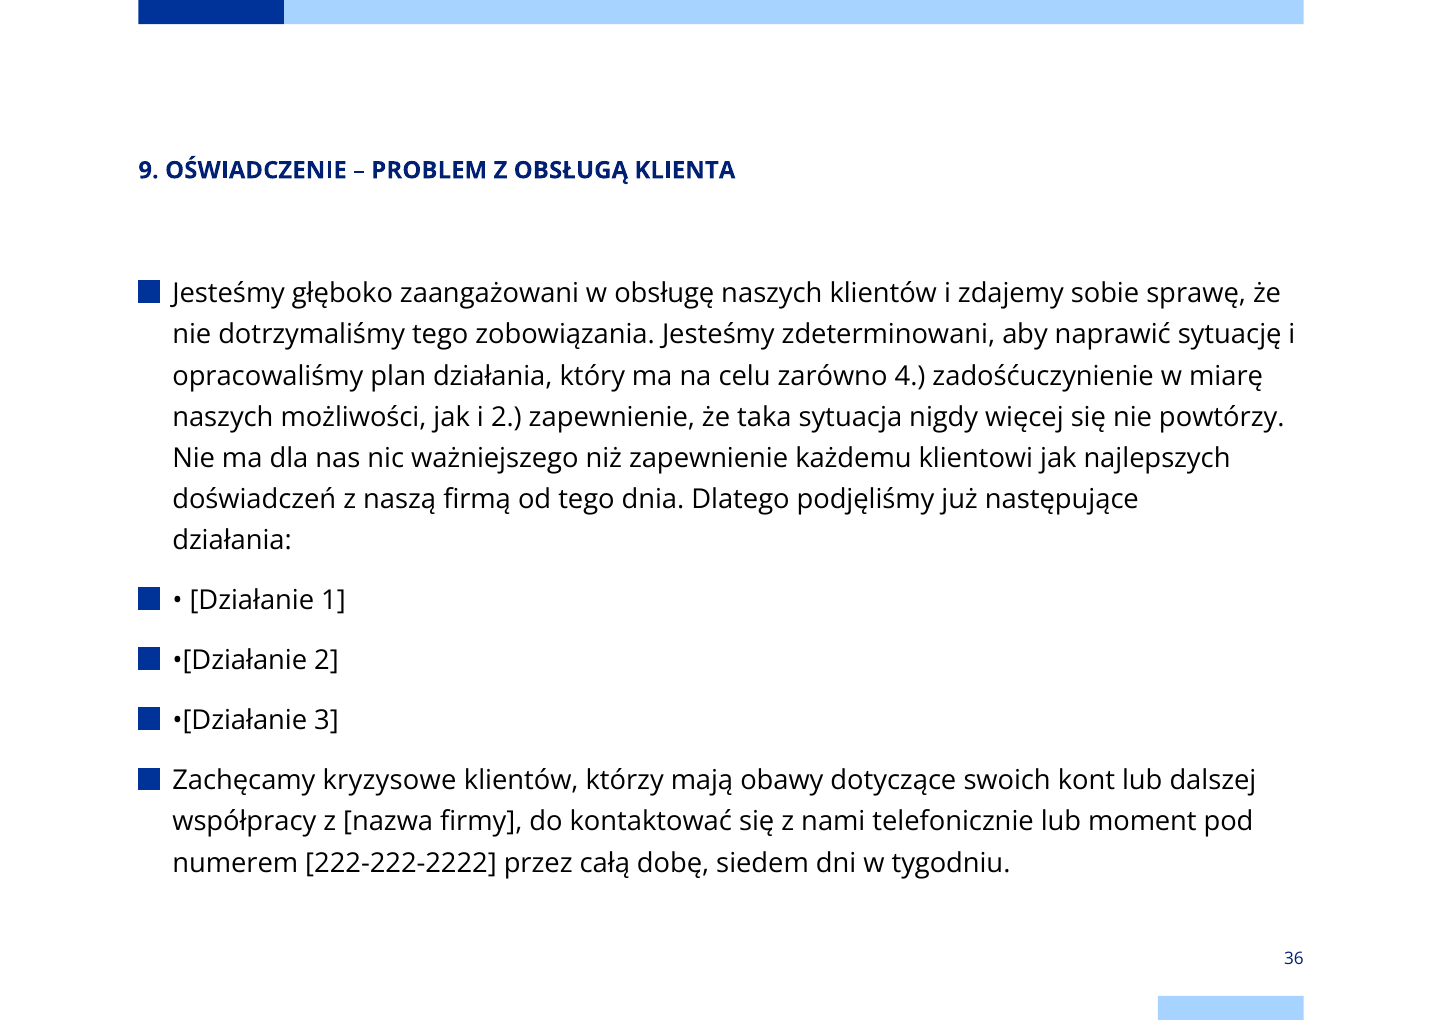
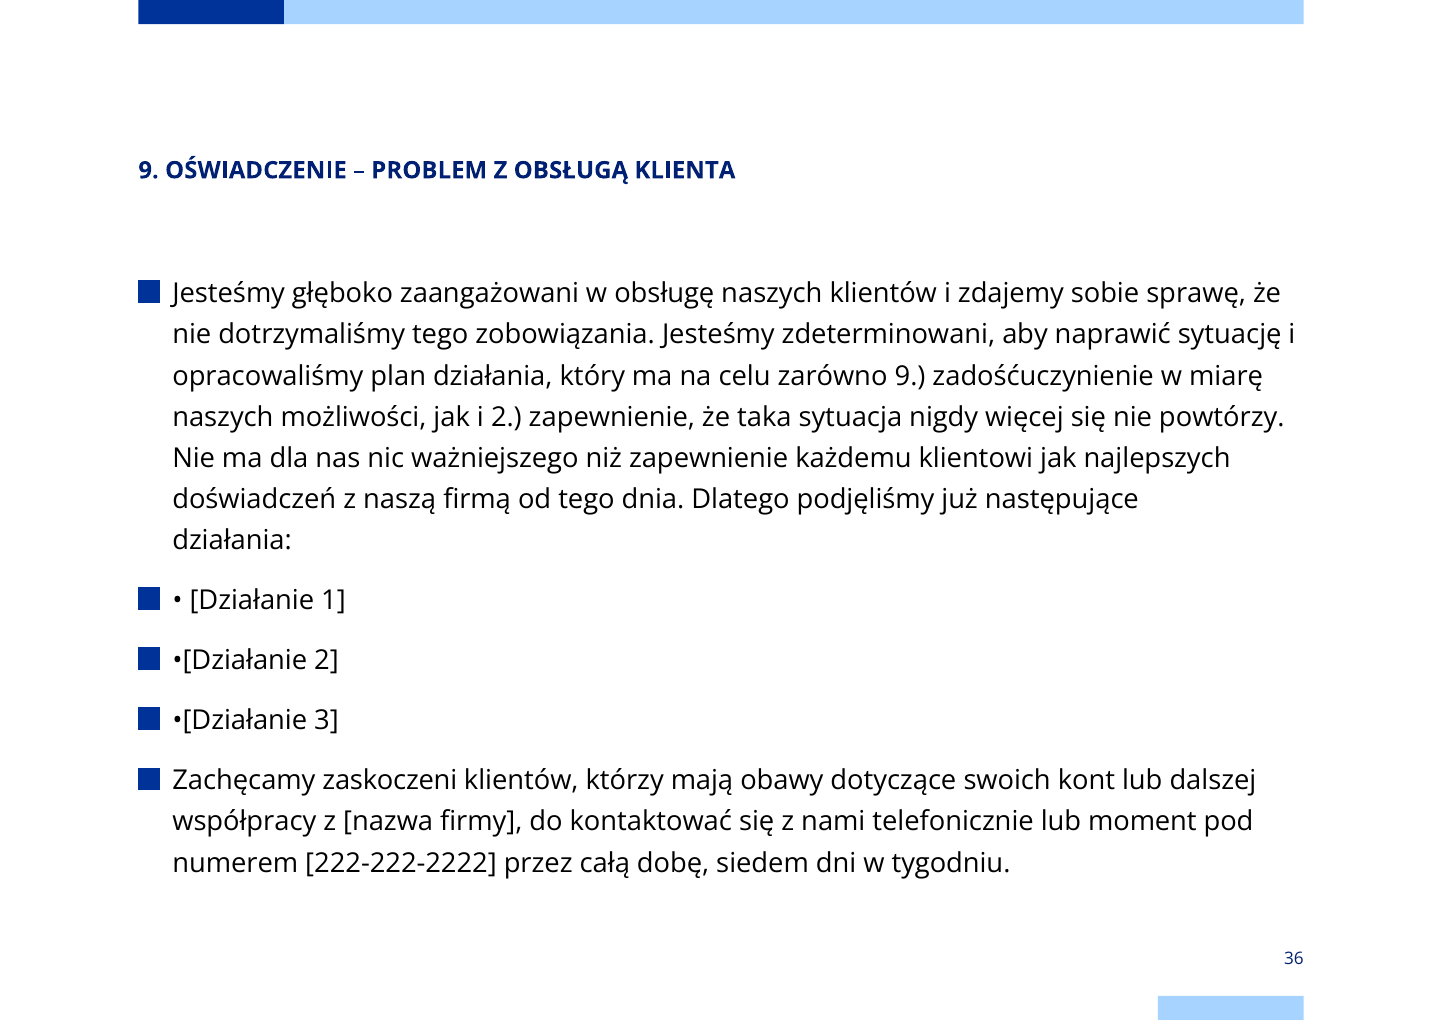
zarówno 4: 4 -> 9
kryzysowe: kryzysowe -> zaskoczeni
